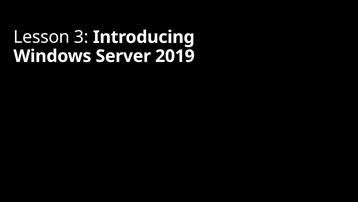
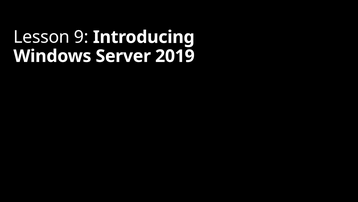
3: 3 -> 9
